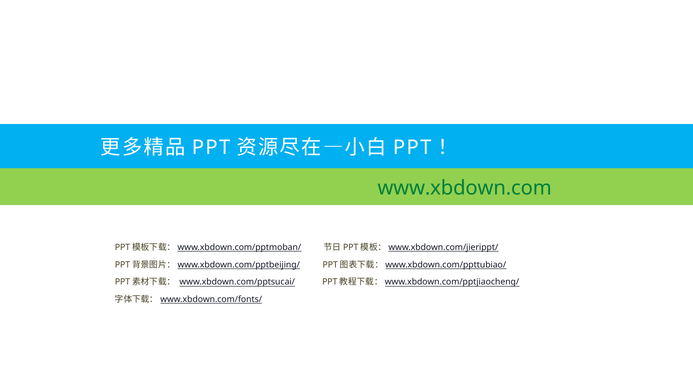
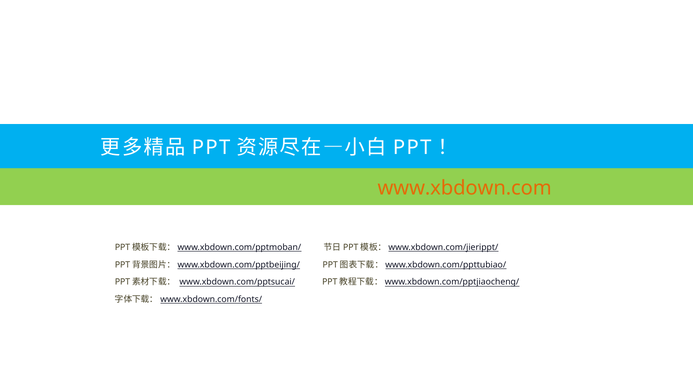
www.xbdown.com colour: green -> orange
